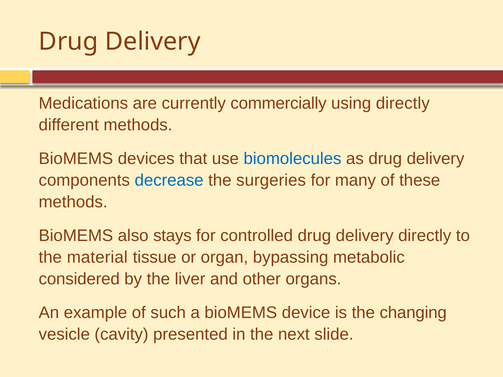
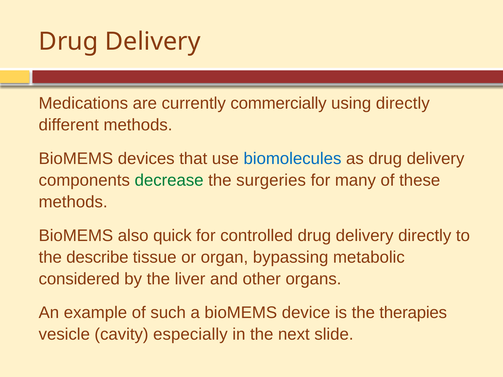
decrease colour: blue -> green
stays: stays -> quick
material: material -> describe
changing: changing -> therapies
presented: presented -> especially
